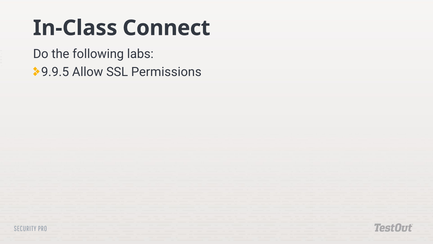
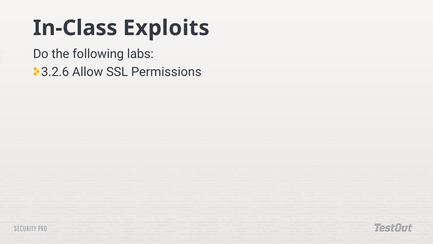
Connect: Connect -> Exploits
9.9.5: 9.9.5 -> 3.2.6
